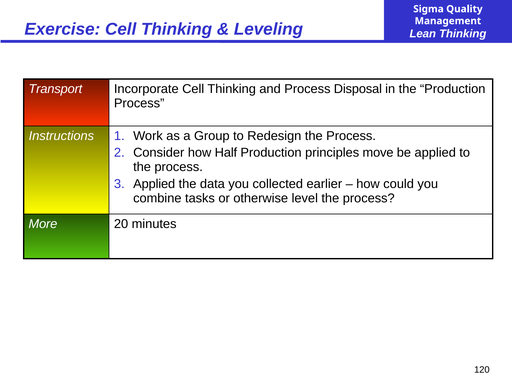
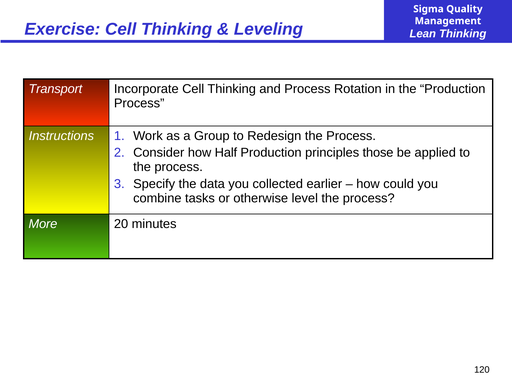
Disposal: Disposal -> Rotation
move: move -> those
Applied at (154, 184): Applied -> Specify
